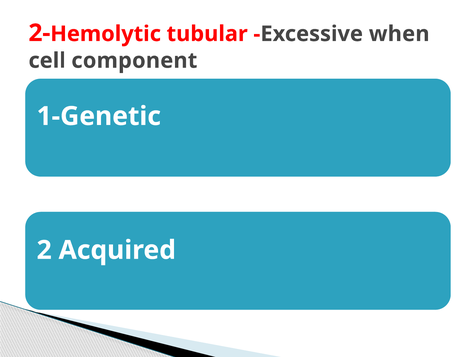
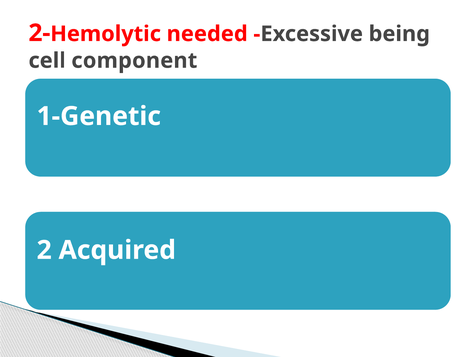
tubular: tubular -> needed
when: when -> being
